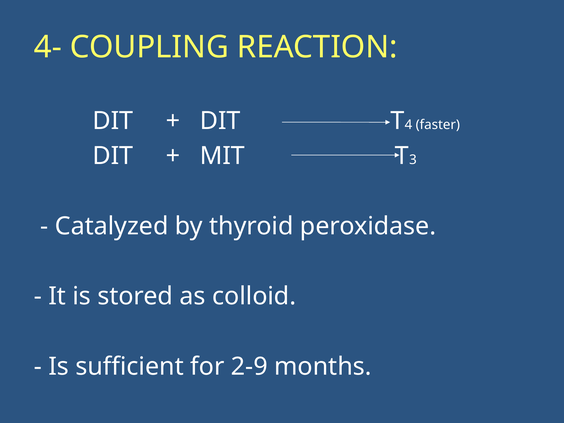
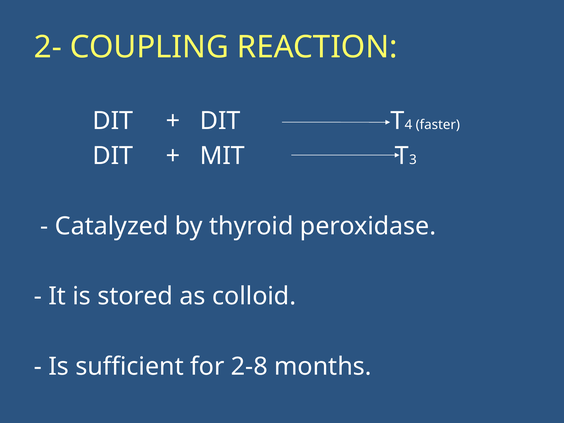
4-: 4- -> 2-
2-9: 2-9 -> 2-8
